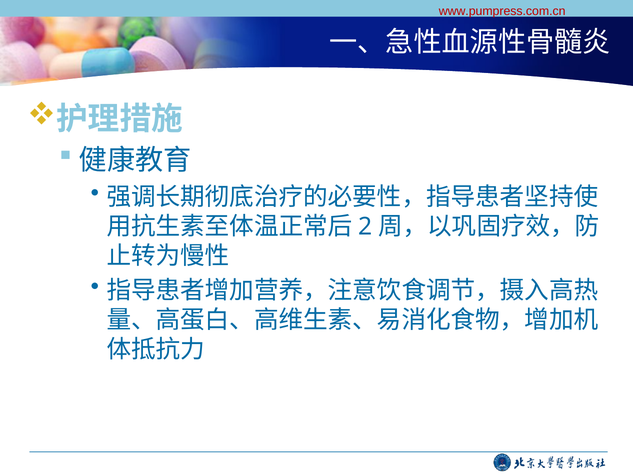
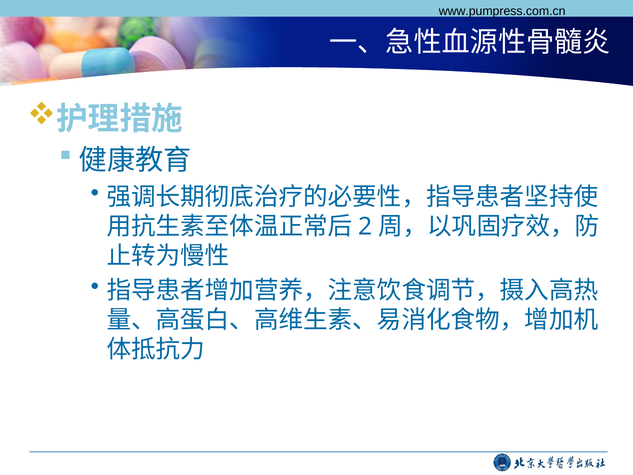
www.pumpress.com.cn colour: red -> black
